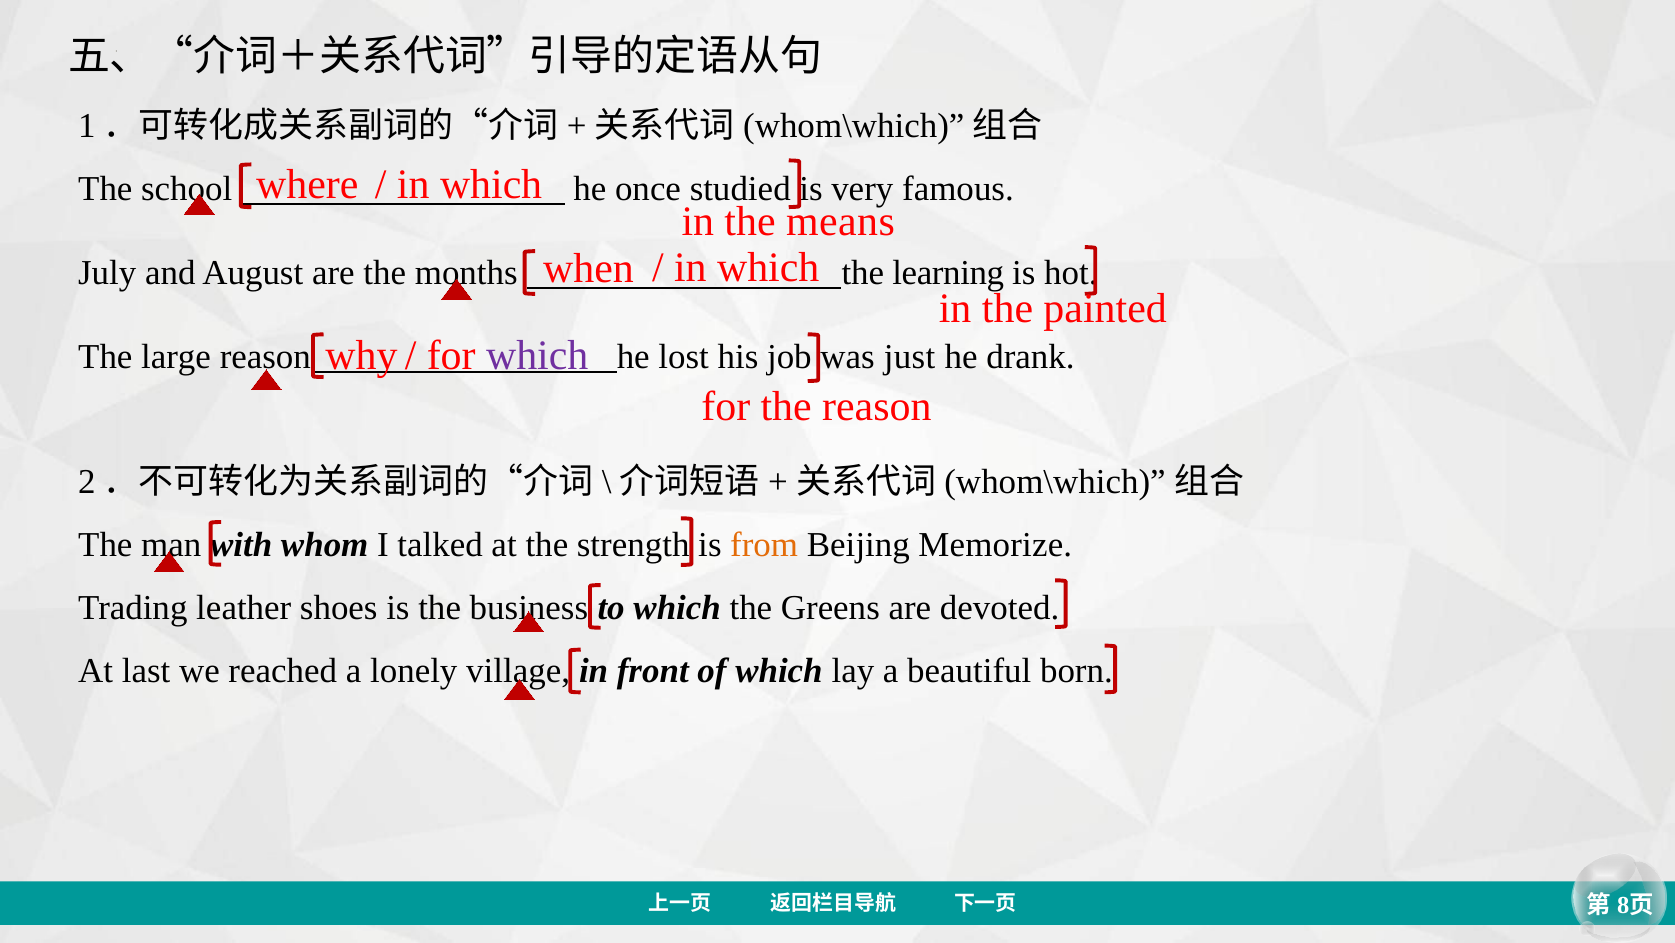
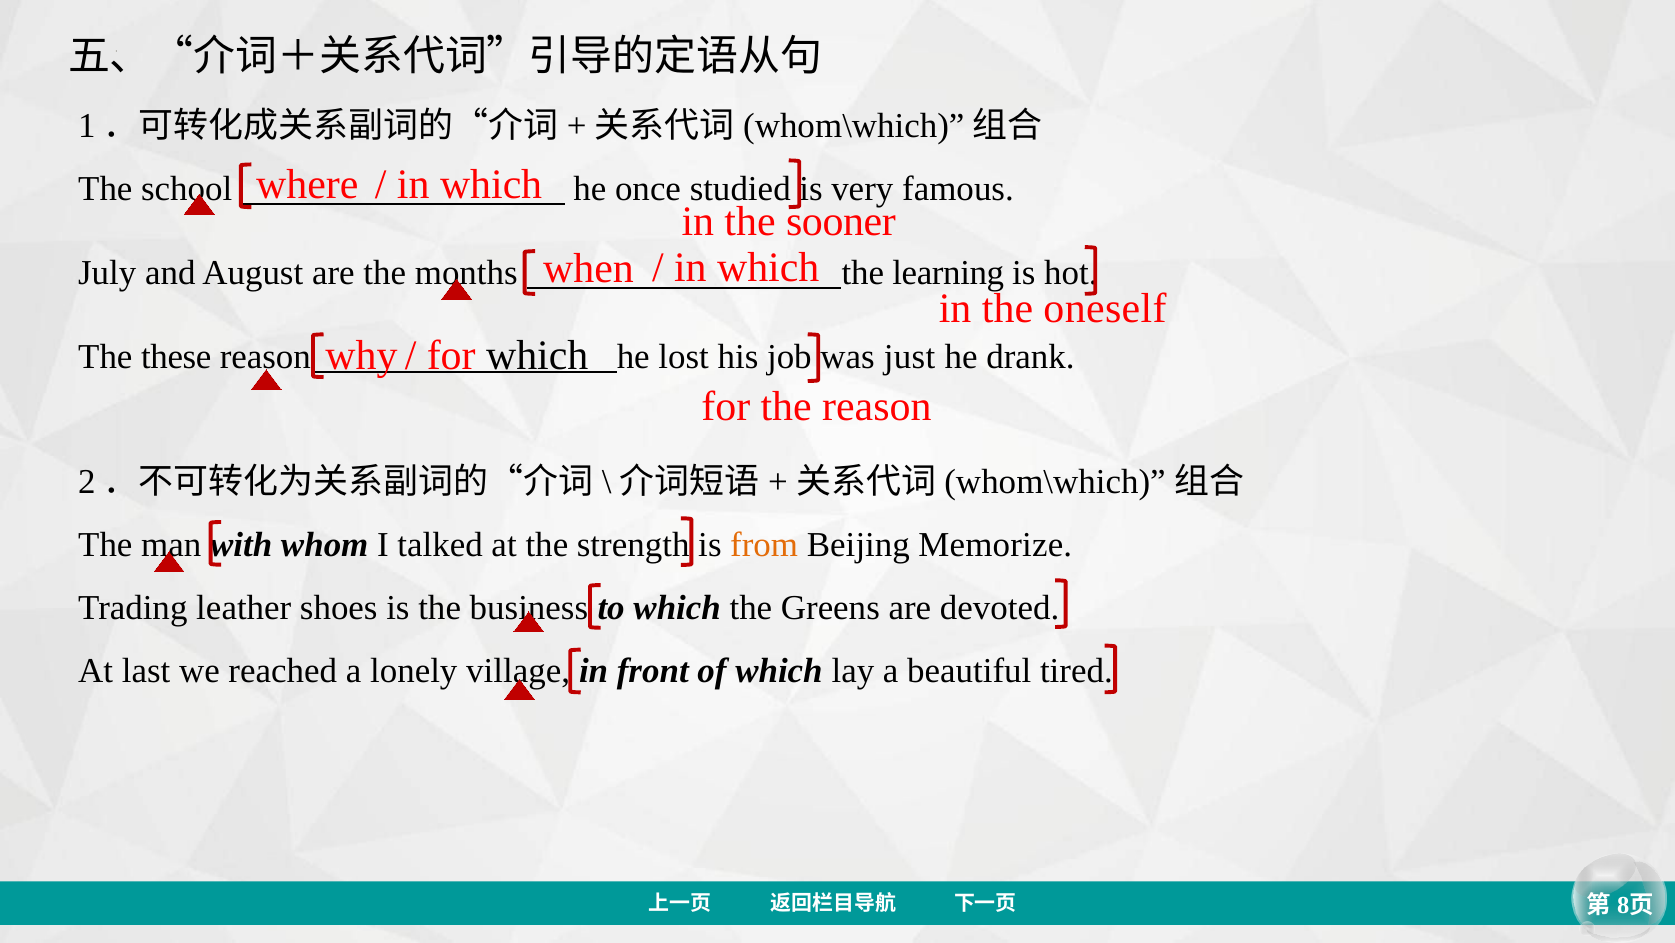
means: means -> sooner
painted: painted -> oneself
which at (537, 356) colour: purple -> black
large: large -> these
born: born -> tired
